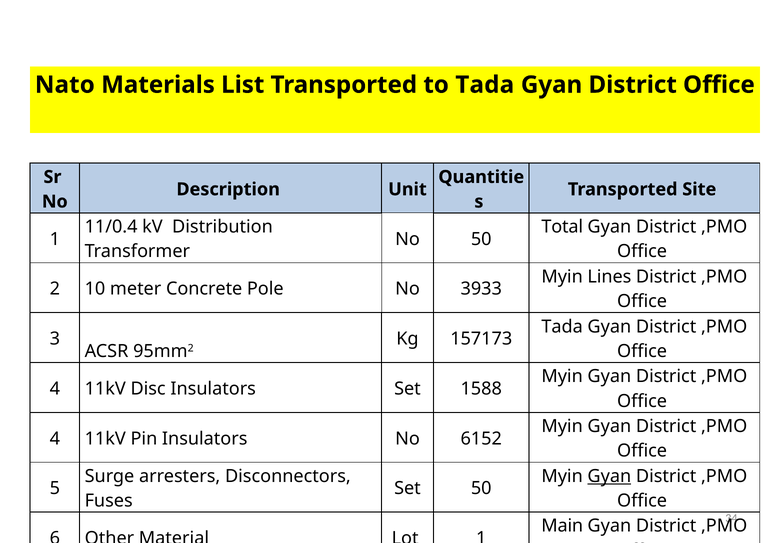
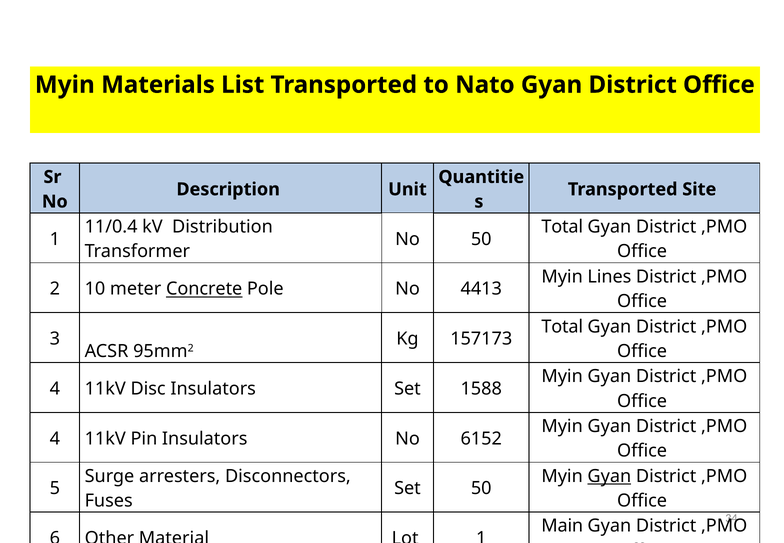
Nato at (65, 85): Nato -> Myin
to Tada: Tada -> Nato
Concrete underline: none -> present
3933: 3933 -> 4413
Tada at (562, 326): Tada -> Total
